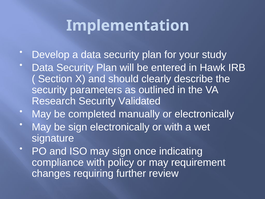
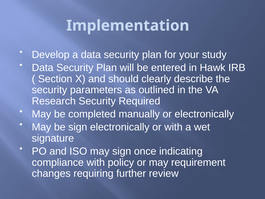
Validated: Validated -> Required
